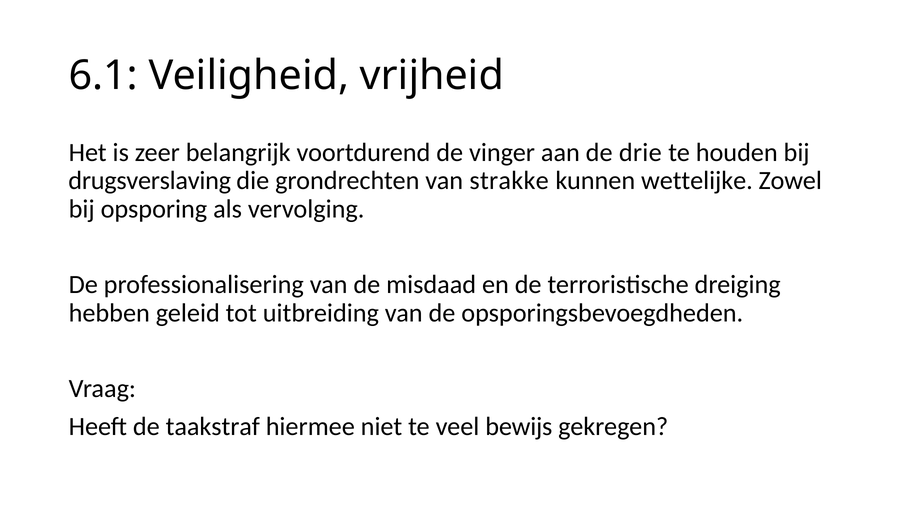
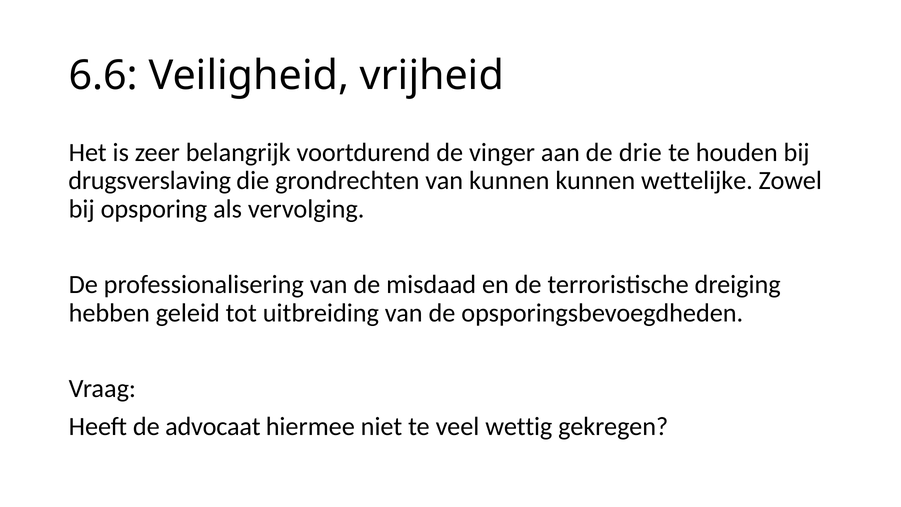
6.1: 6.1 -> 6.6
van strakke: strakke -> kunnen
taakstraf: taakstraf -> advocaat
bewijs: bewijs -> wettig
